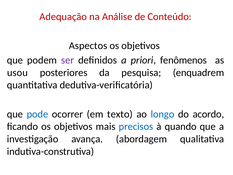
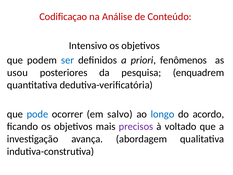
Adequação: Adequação -> Codificaçao
Aspectos: Aspectos -> Intensivo
ser colour: purple -> blue
texto: texto -> salvo
precisos colour: blue -> purple
quando: quando -> voltado
